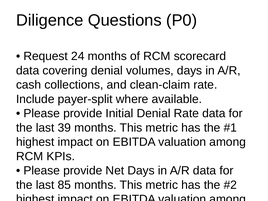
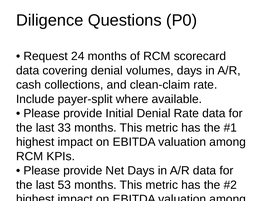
39: 39 -> 33
85: 85 -> 53
